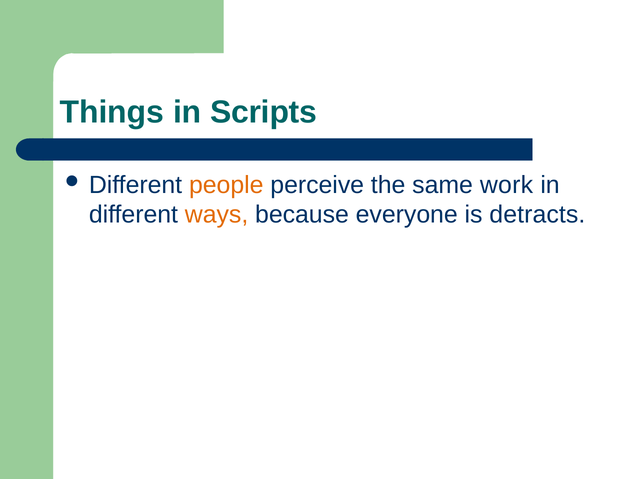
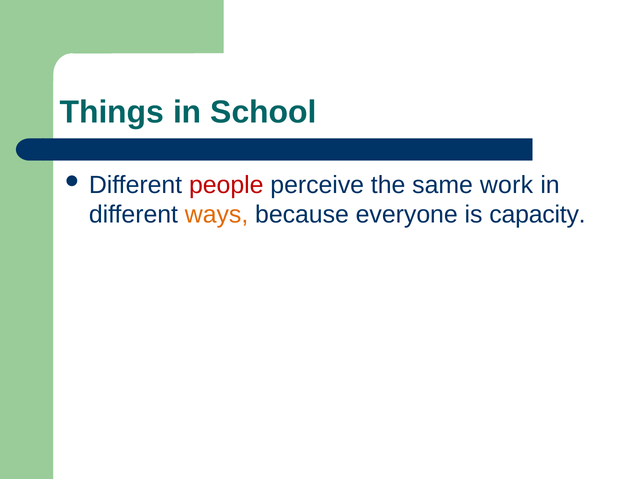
Scripts: Scripts -> School
people colour: orange -> red
detracts: detracts -> capacity
